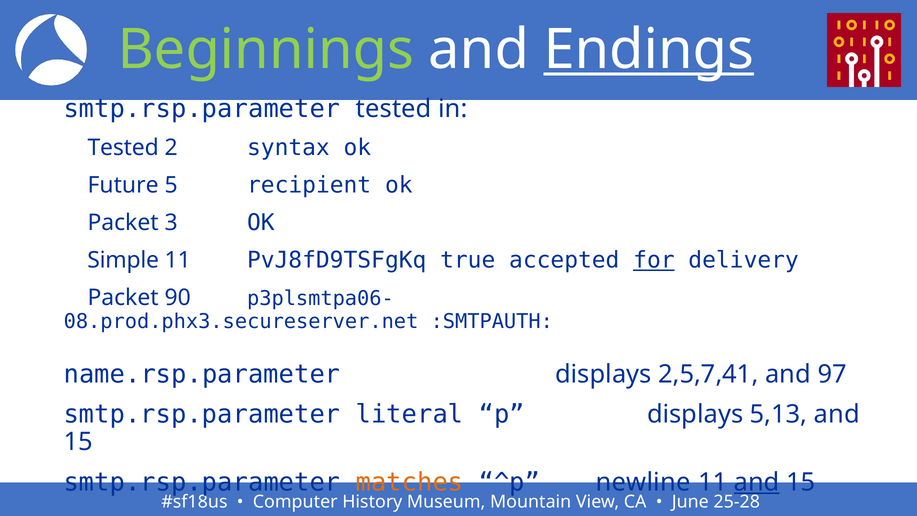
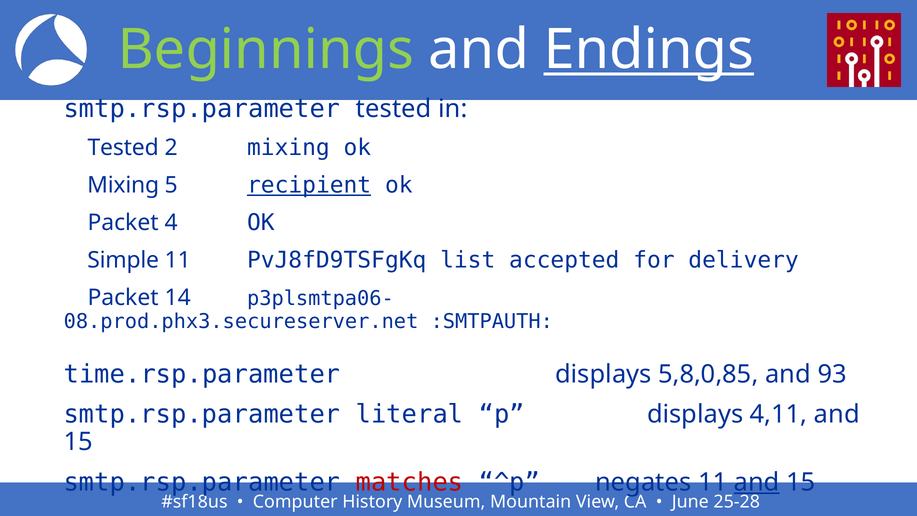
2 syntax: syntax -> mixing
Future at (123, 185): Future -> Mixing
recipient underline: none -> present
3: 3 -> 4
true: true -> list
for underline: present -> none
90: 90 -> 14
name.rsp.parameter: name.rsp.parameter -> time.rsp.parameter
2,5,7,41: 2,5,7,41 -> 5,8,0,85
97: 97 -> 93
5,13: 5,13 -> 4,11
matches colour: orange -> red
newline: newline -> negates
